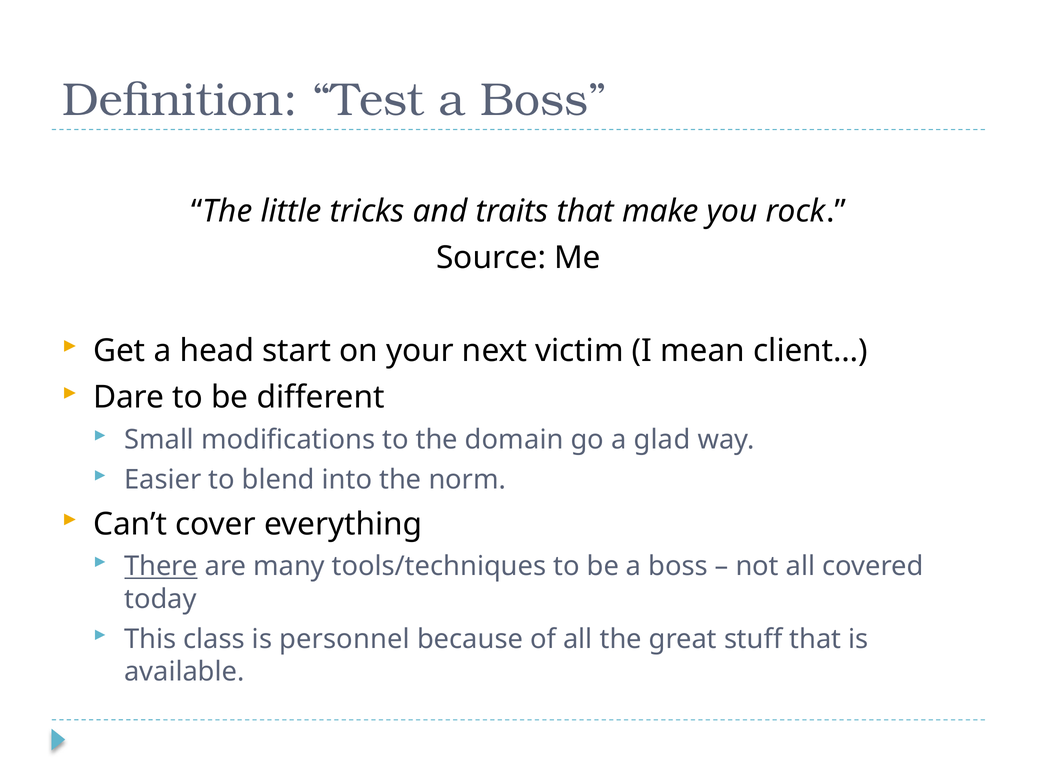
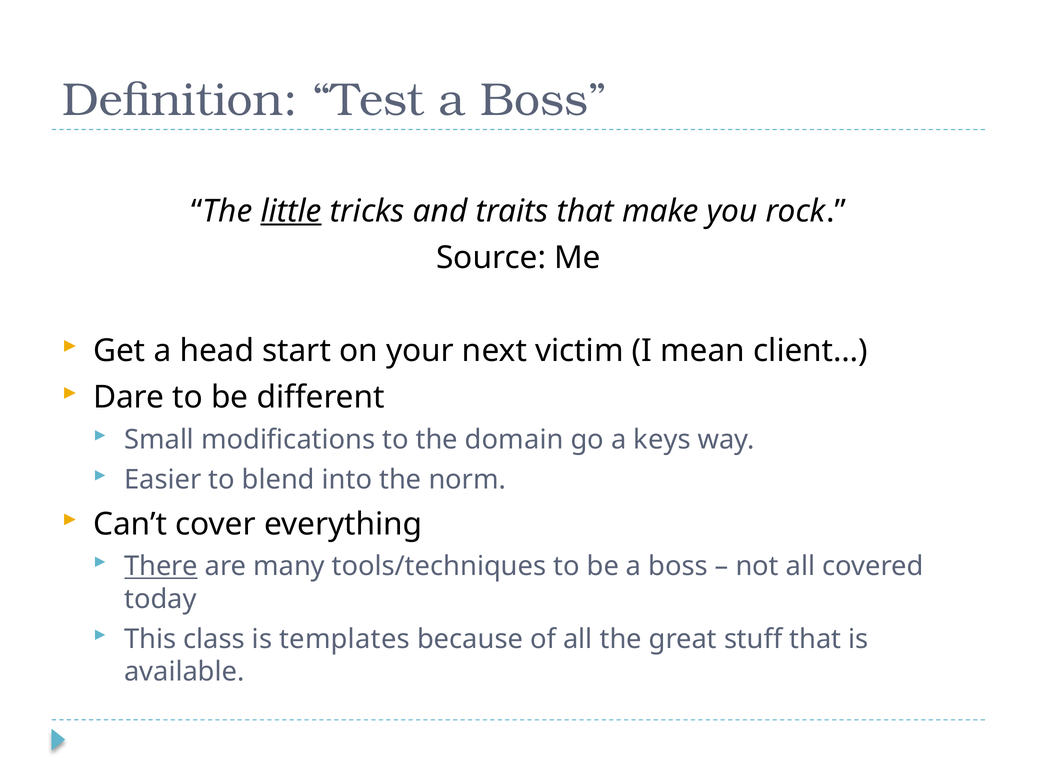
little underline: none -> present
glad: glad -> keys
personnel: personnel -> templates
